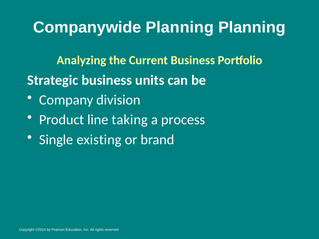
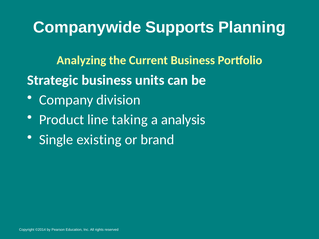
Companywide Planning: Planning -> Supports
process: process -> analysis
